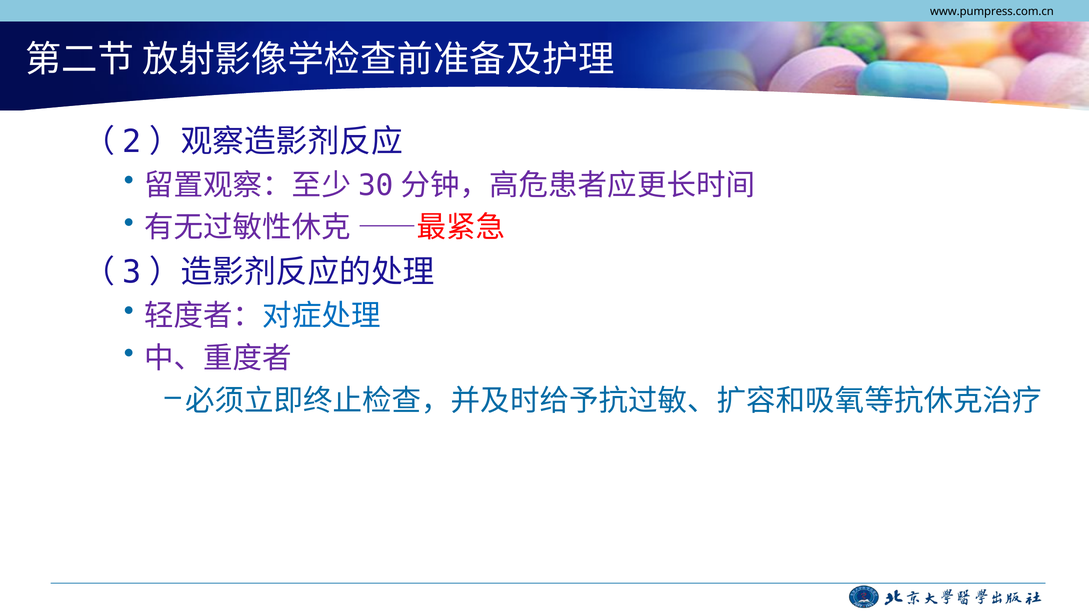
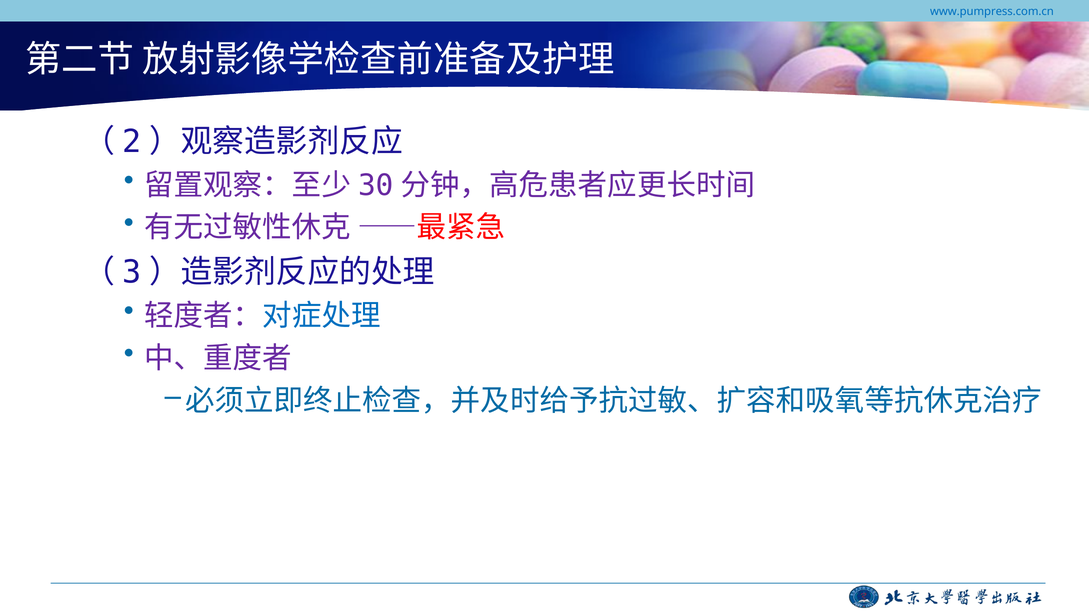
www.pumpress.com.cn colour: black -> blue
